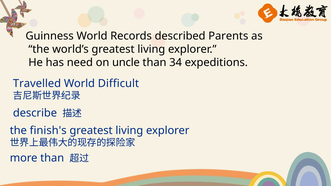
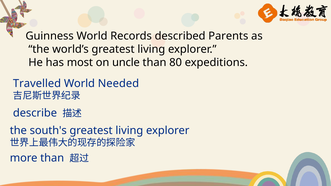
need: need -> most
34: 34 -> 80
Difficult: Difficult -> Needed
finish's: finish's -> south's
